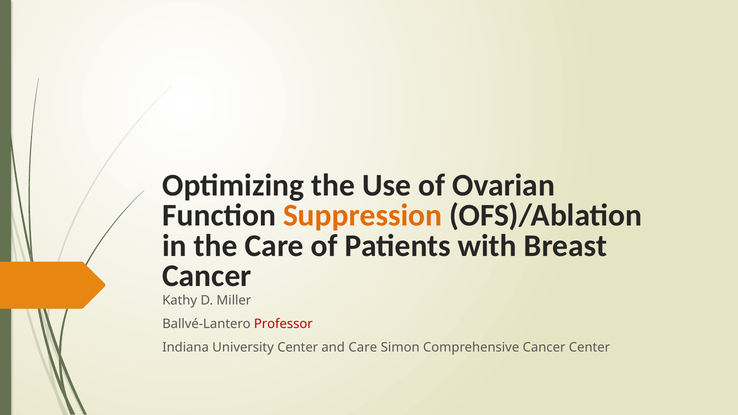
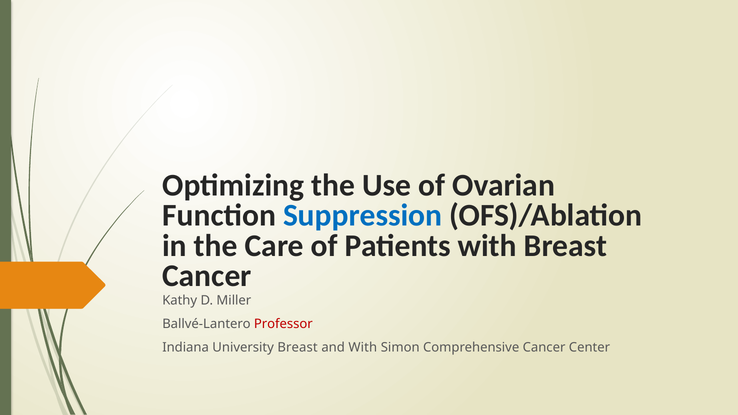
Suppression colour: orange -> blue
University Center: Center -> Breast
and Care: Care -> With
